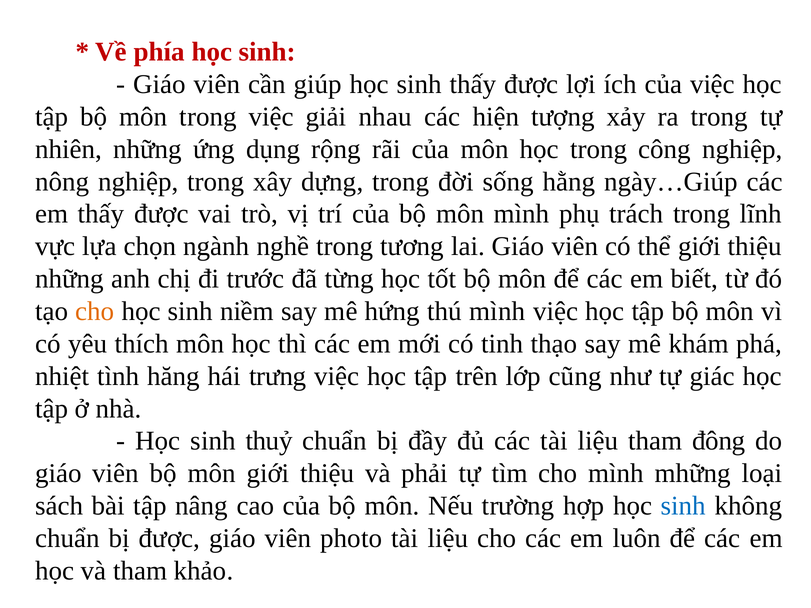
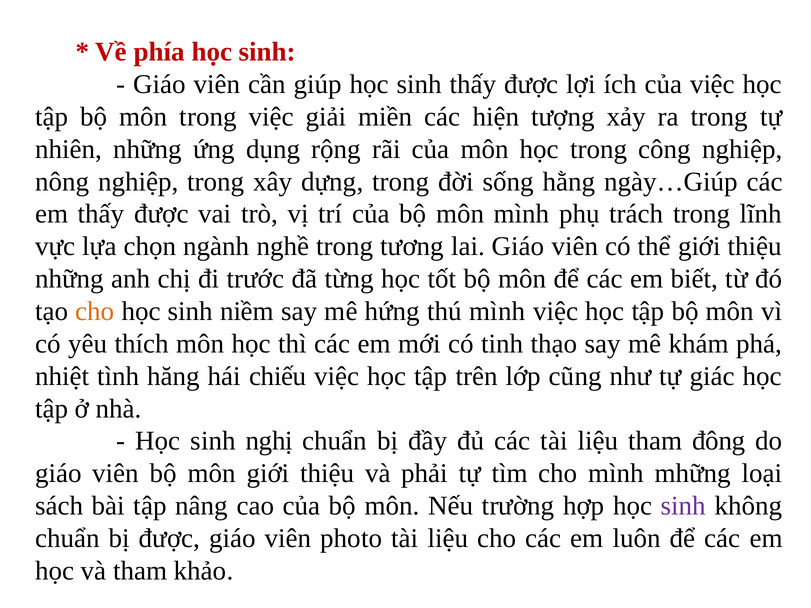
nhau: nhau -> miền
trưng: trưng -> chiếu
thuỷ: thuỷ -> nghị
sinh at (683, 506) colour: blue -> purple
